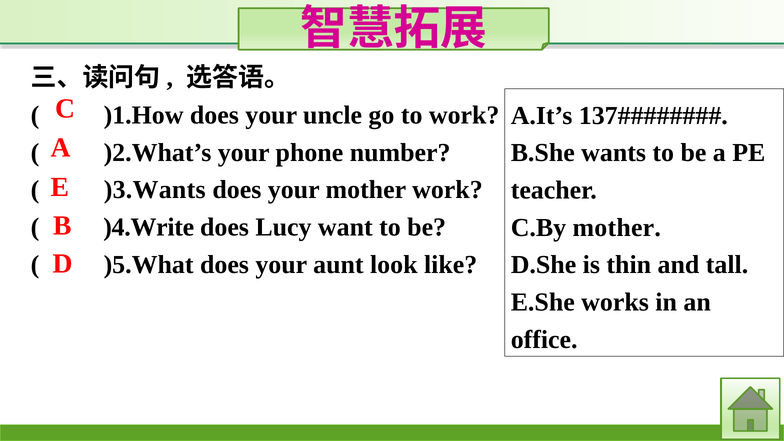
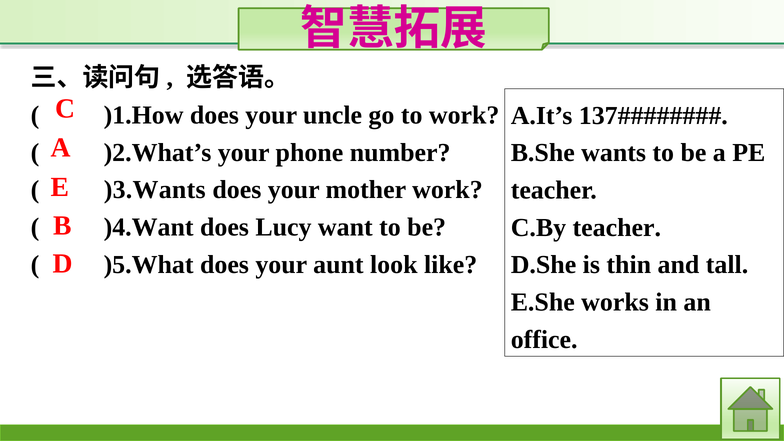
)4.Write: )4.Write -> )4.Want
C.By mother: mother -> teacher
